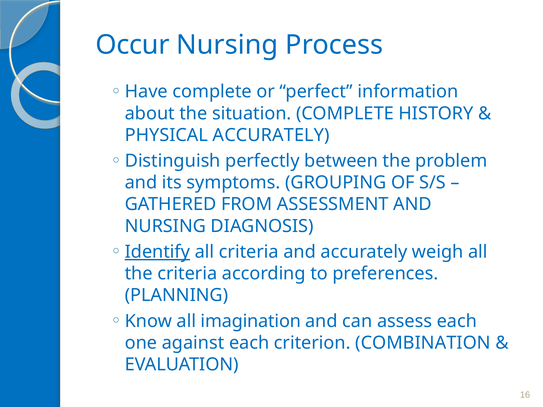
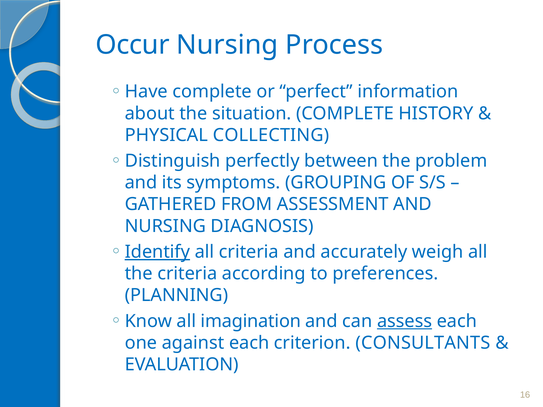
PHYSICAL ACCURATELY: ACCURATELY -> COLLECTING
assess underline: none -> present
COMBINATION: COMBINATION -> CONSULTANTS
